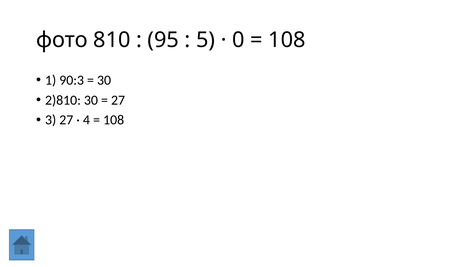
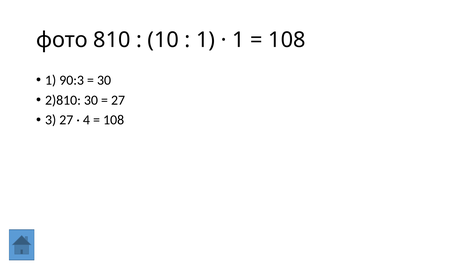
95: 95 -> 10
5 at (206, 40): 5 -> 1
0 at (238, 40): 0 -> 1
